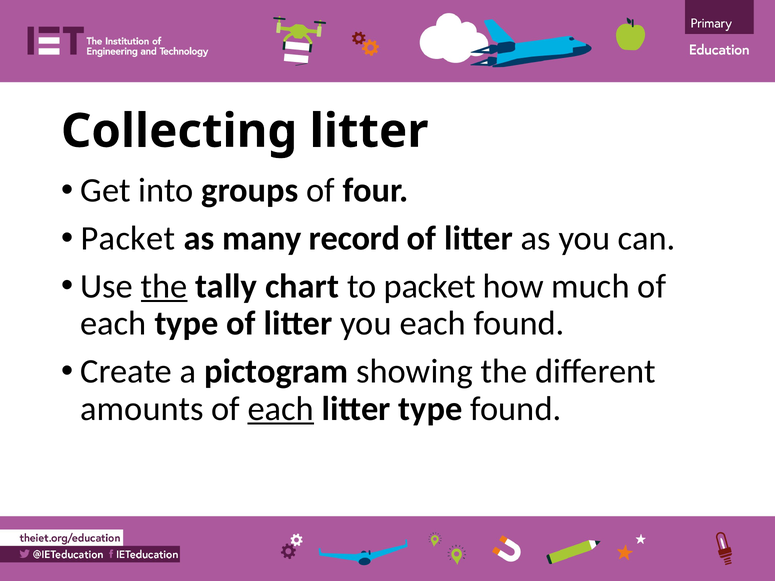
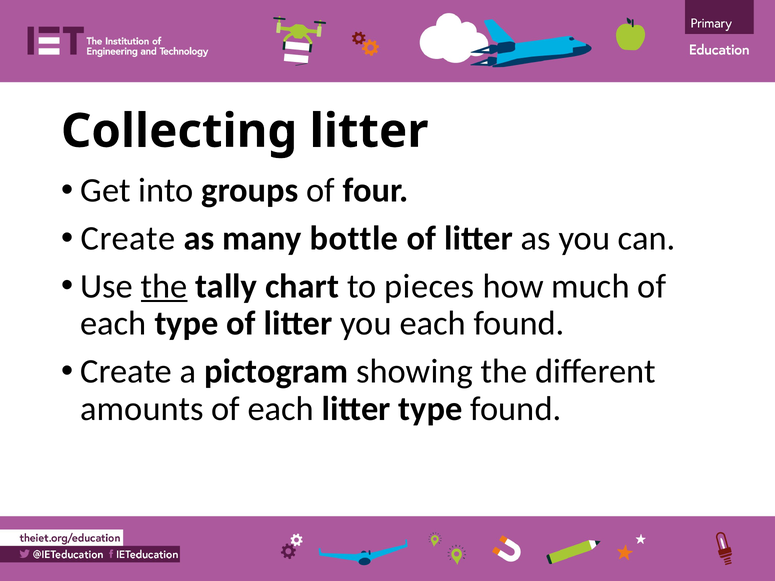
Packet at (128, 238): Packet -> Create
record: record -> bottle
to packet: packet -> pieces
each at (281, 409) underline: present -> none
